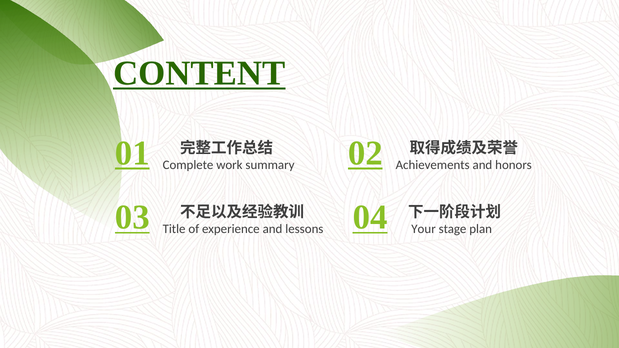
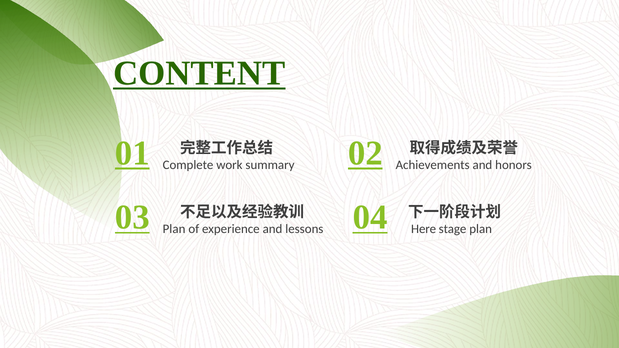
Title at (174, 229): Title -> Plan
Your: Your -> Here
